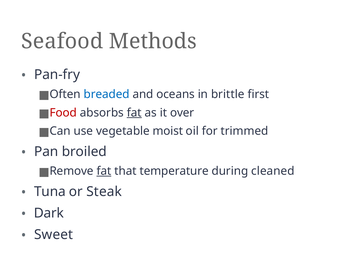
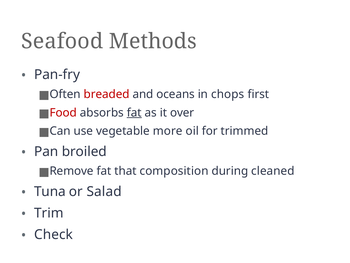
breaded colour: blue -> red
brittle: brittle -> chops
moist: moist -> more
fat at (104, 171) underline: present -> none
temperature: temperature -> composition
Steak: Steak -> Salad
Dark: Dark -> Trim
Sweet: Sweet -> Check
